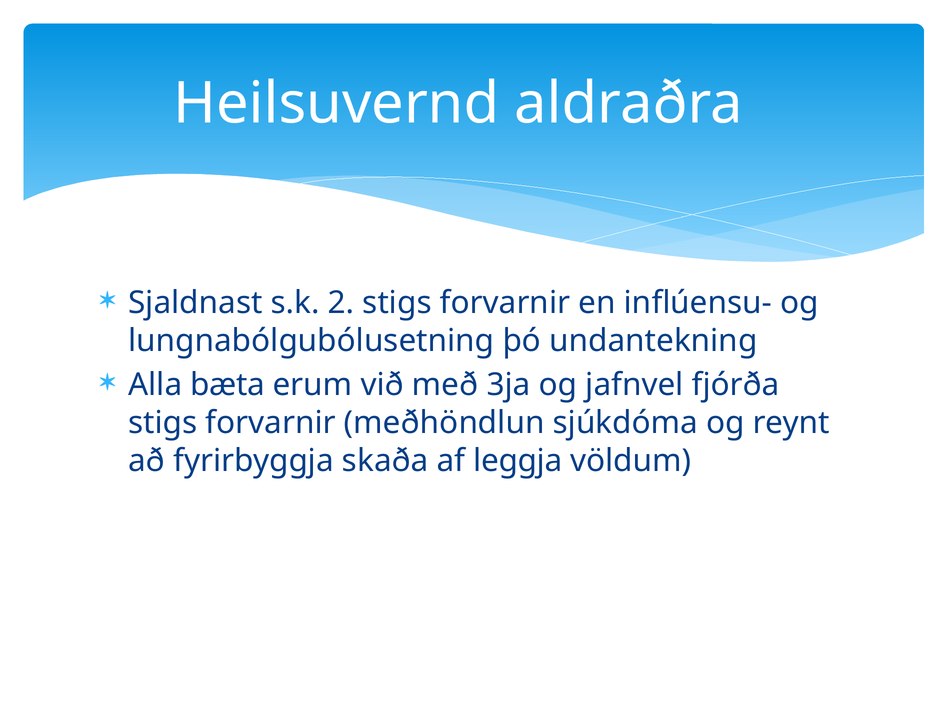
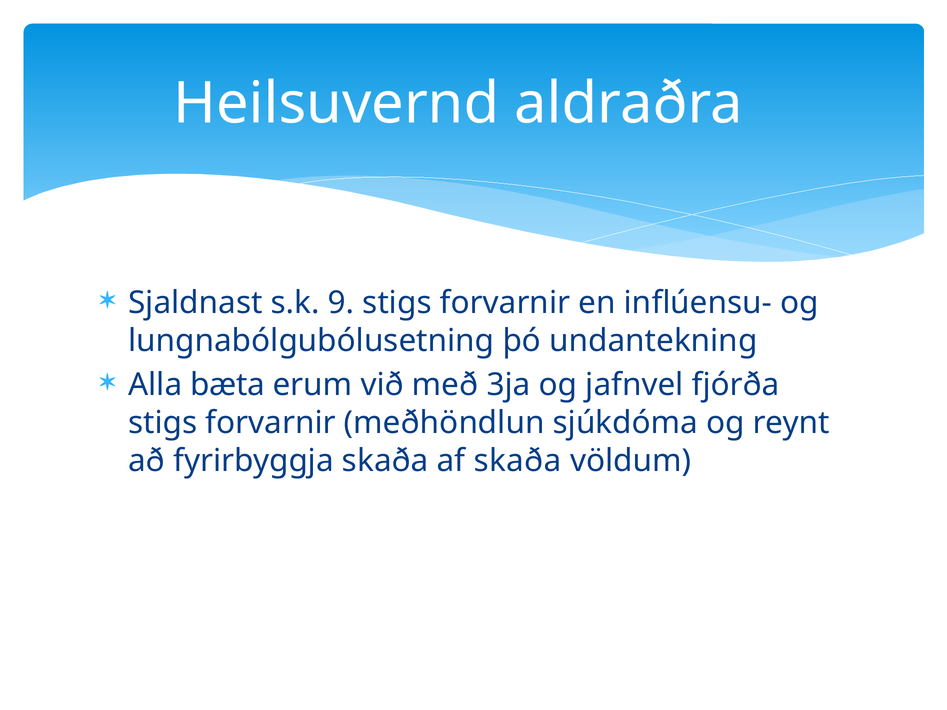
2: 2 -> 9
af leggja: leggja -> skaða
